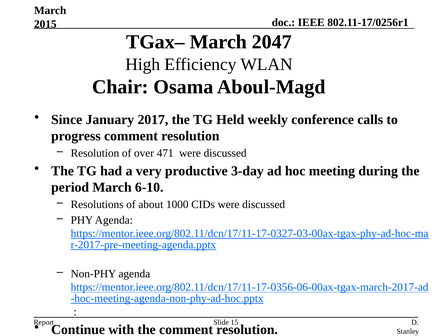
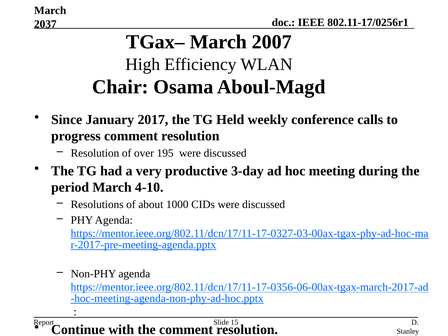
2015: 2015 -> 2037
2047: 2047 -> 2007
471: 471 -> 195
6-10: 6-10 -> 4-10
